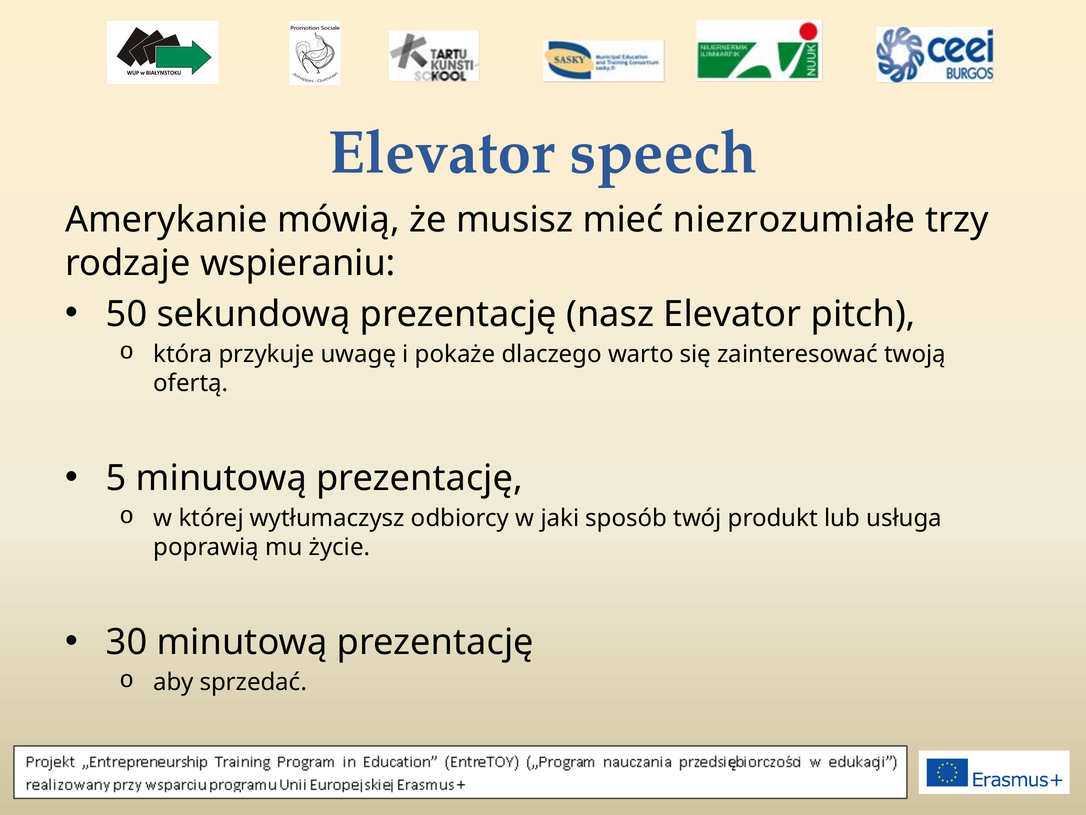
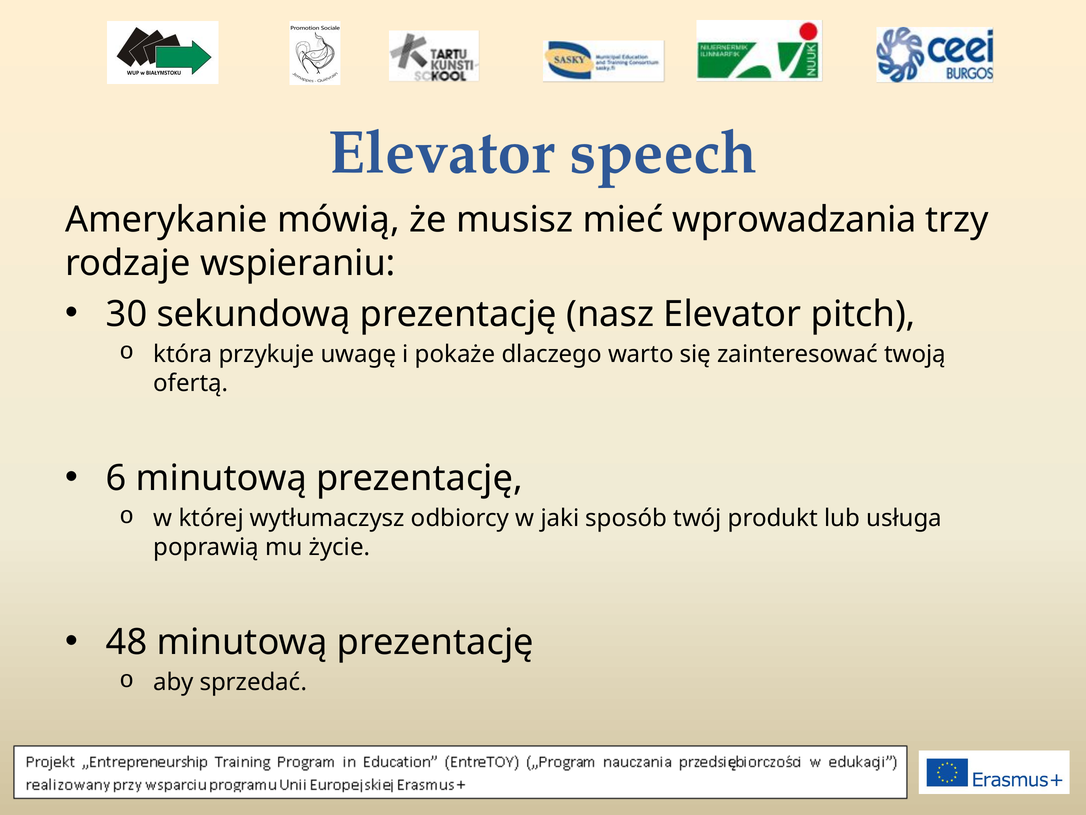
niezrozumiałe: niezrozumiałe -> wprowadzania
50: 50 -> 30
5: 5 -> 6
30: 30 -> 48
